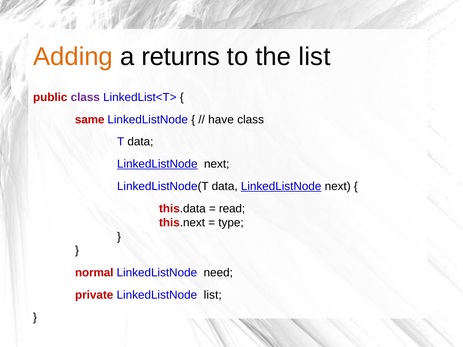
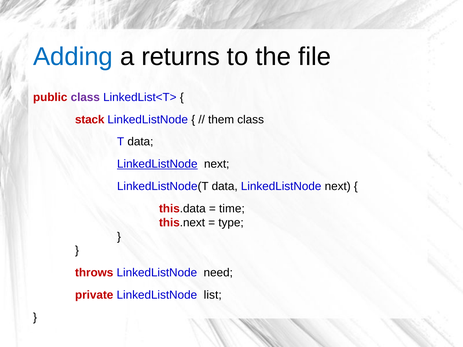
Adding colour: orange -> blue
the list: list -> file
same: same -> stack
have: have -> them
LinkedListNode at (281, 186) underline: present -> none
read: read -> time
normal: normal -> throws
